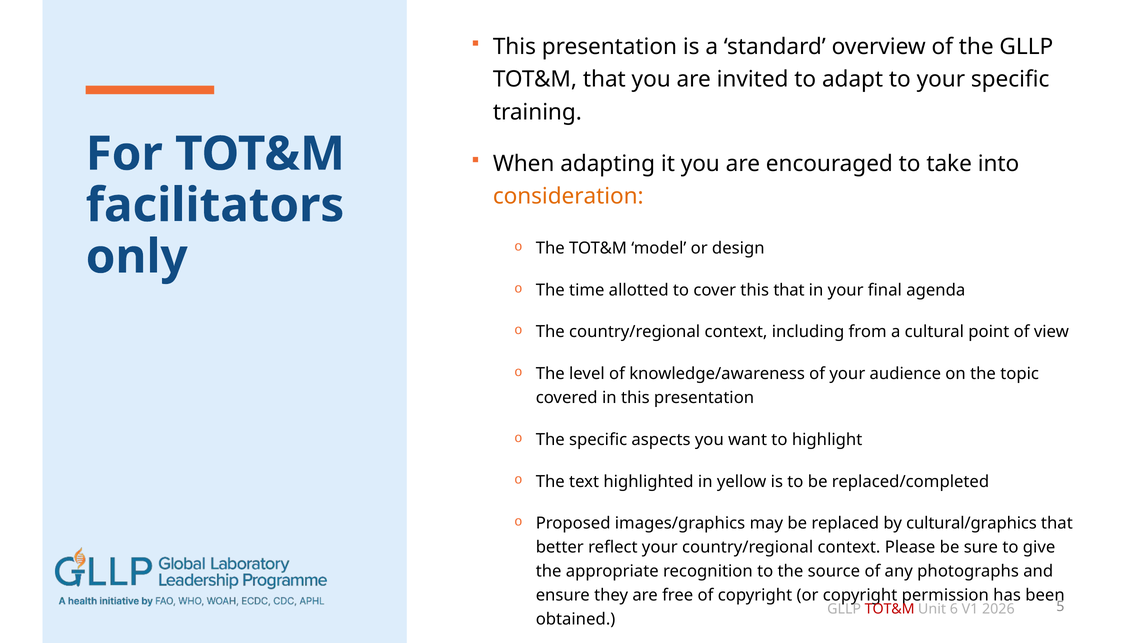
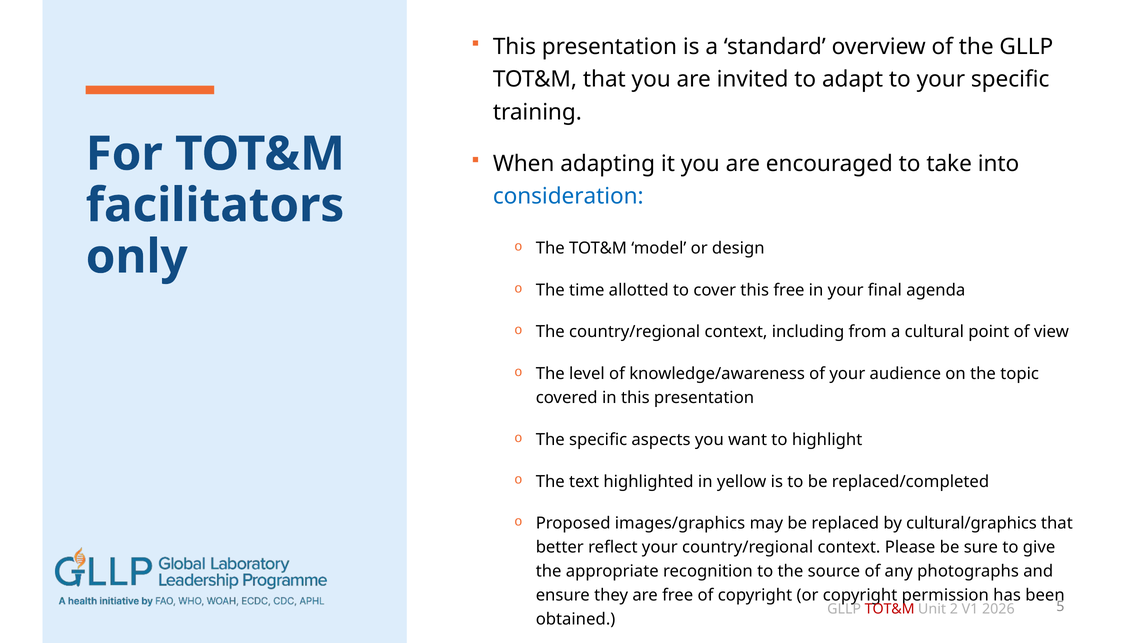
consideration colour: orange -> blue
this that: that -> free
6: 6 -> 2
